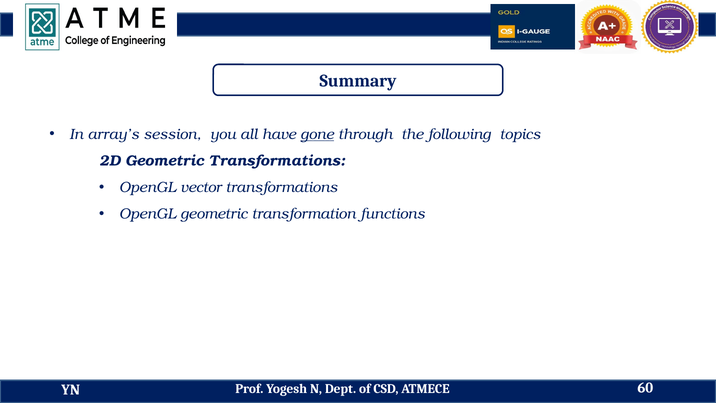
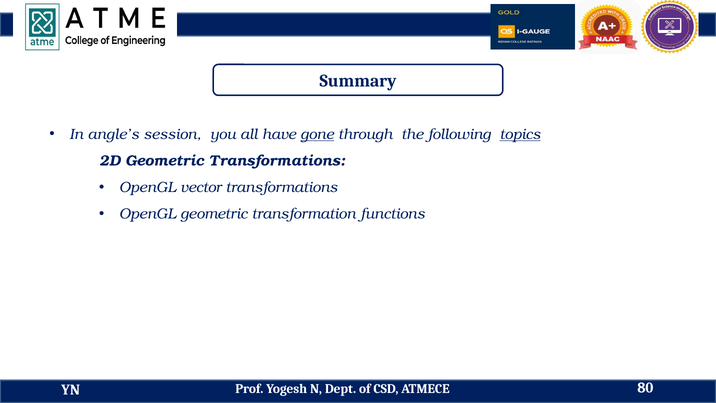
array’s: array’s -> angle’s
topics underline: none -> present
60: 60 -> 80
